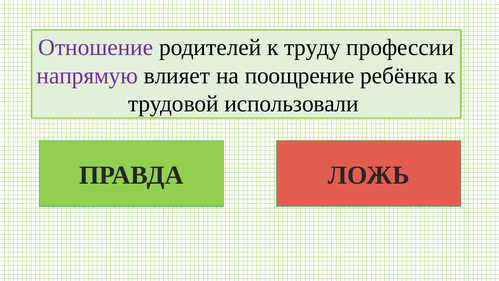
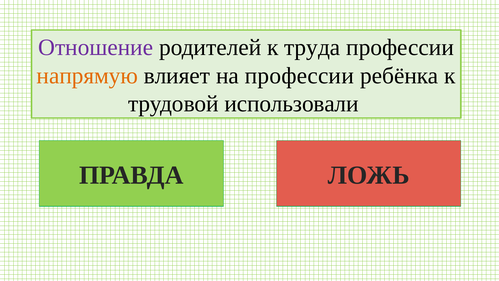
труду: труду -> труда
напрямую colour: purple -> orange
на поощрение: поощрение -> профессии
